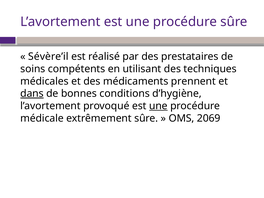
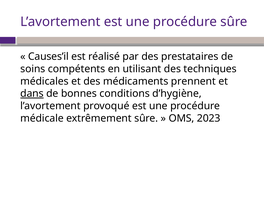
Sévère’il: Sévère’il -> Causes’il
une at (158, 106) underline: present -> none
2069: 2069 -> 2023
